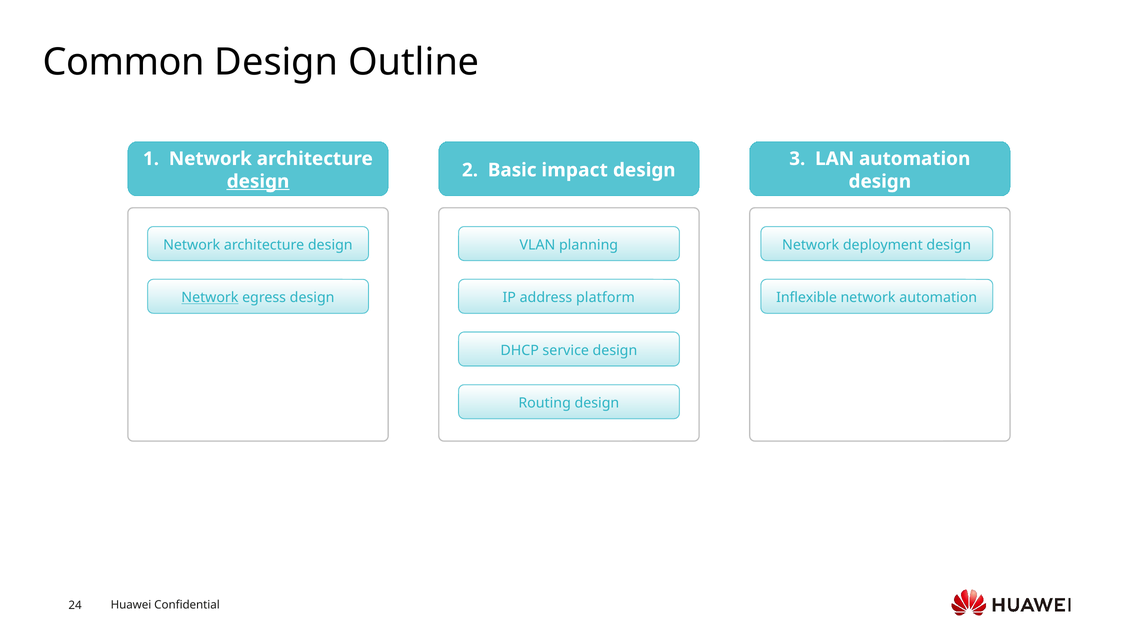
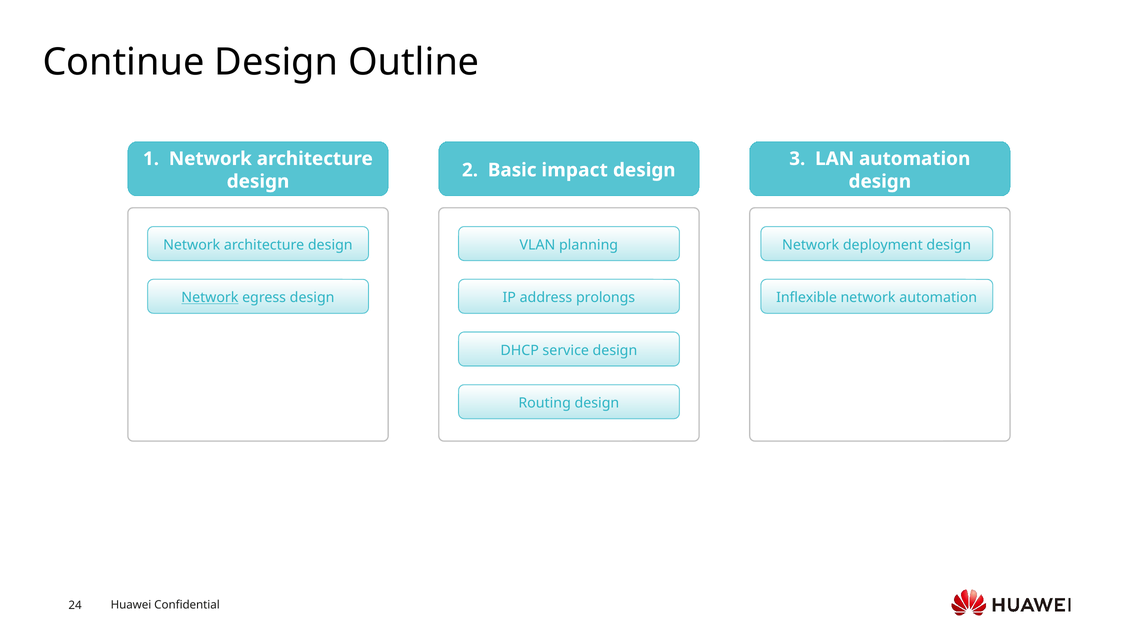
Common: Common -> Continue
design at (258, 182) underline: present -> none
platform: platform -> prolongs
